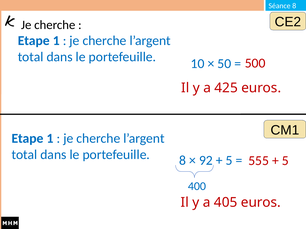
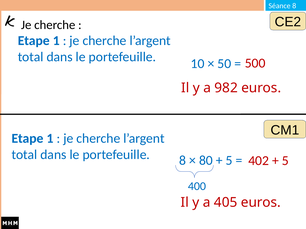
425: 425 -> 982
92: 92 -> 80
555: 555 -> 402
